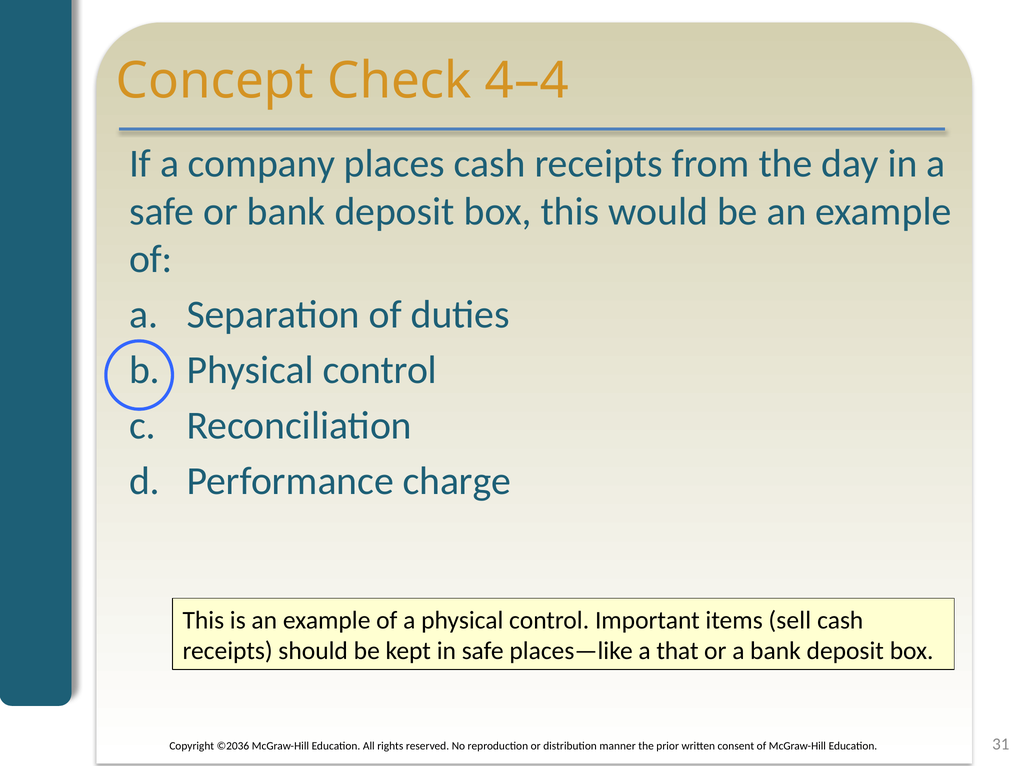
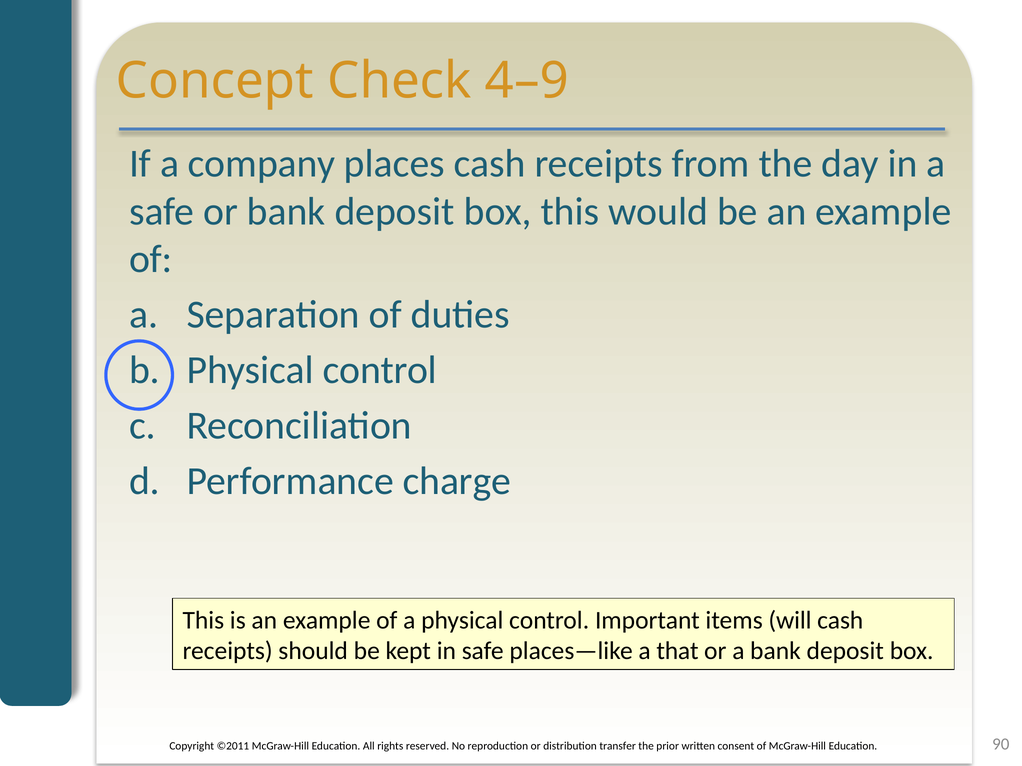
4–4: 4–4 -> 4–9
sell: sell -> will
©2036: ©2036 -> ©2011
manner: manner -> transfer
31: 31 -> 90
